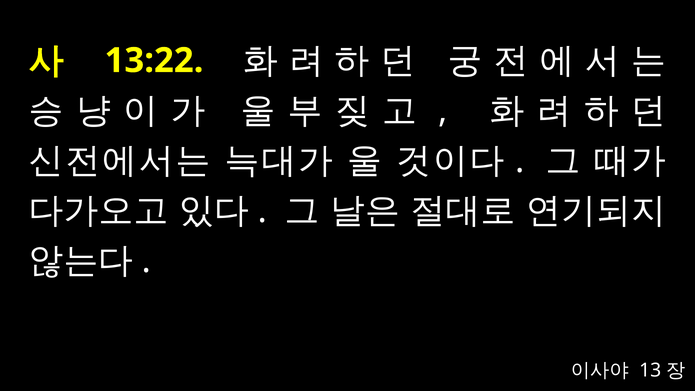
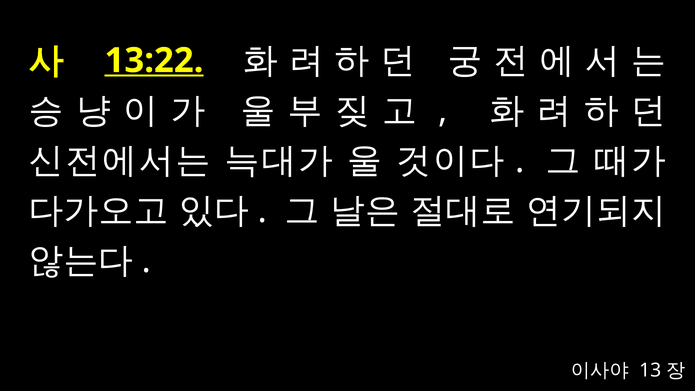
13:22 underline: none -> present
